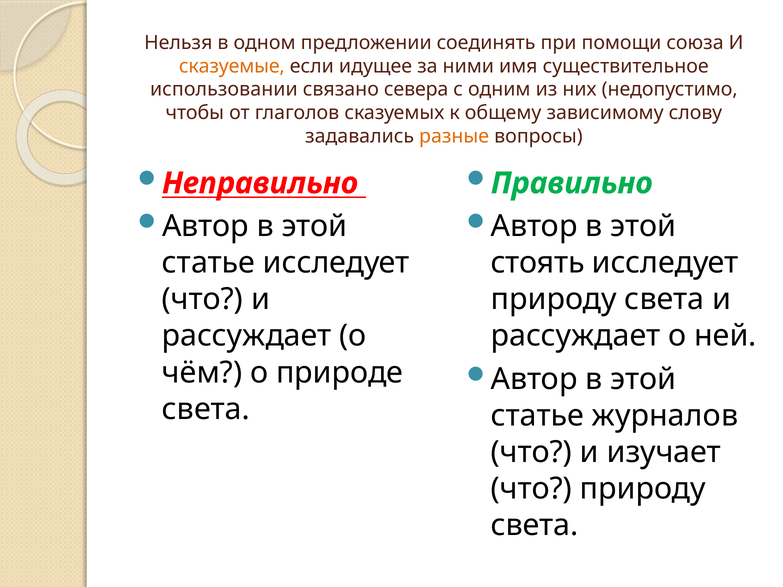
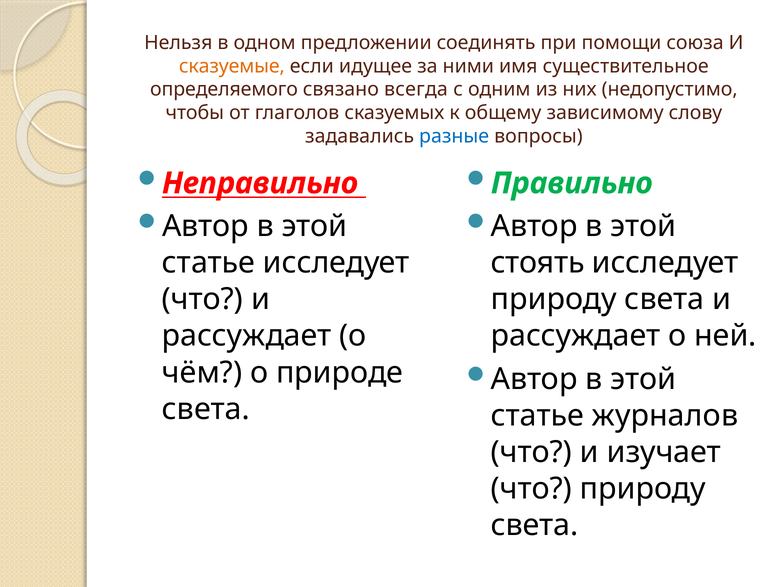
использовании: использовании -> определяемого
севера: севера -> всегда
разные colour: orange -> blue
